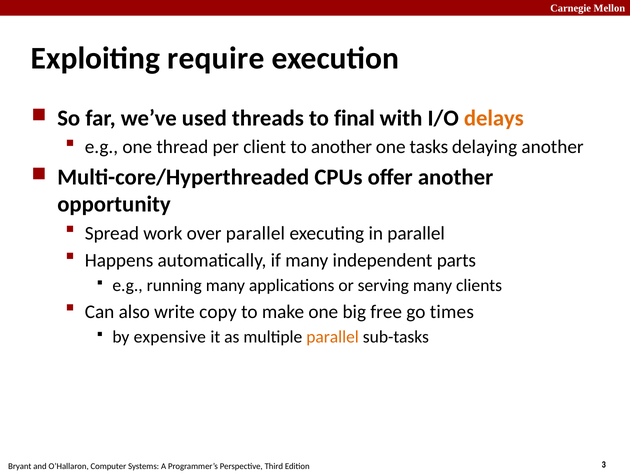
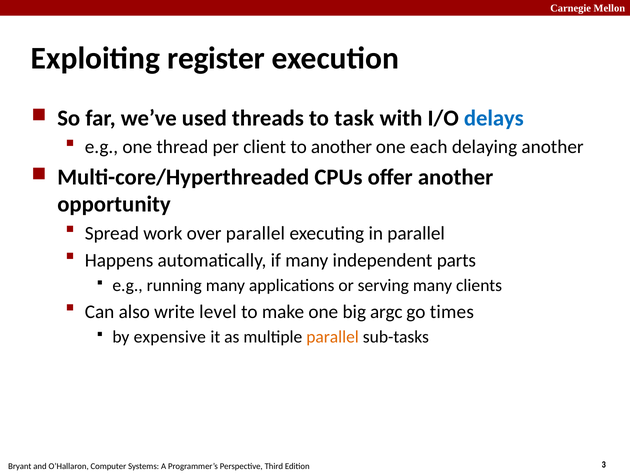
require: require -> register
final: final -> task
delays colour: orange -> blue
tasks: tasks -> each
copy: copy -> level
free: free -> argc
